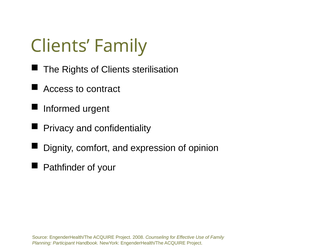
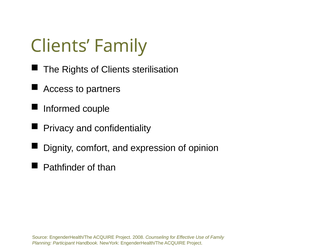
contract: contract -> partners
urgent: urgent -> couple
your: your -> than
